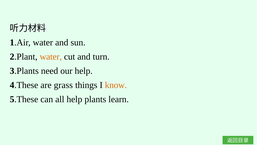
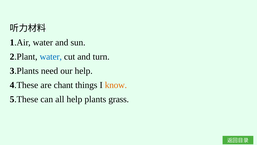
water at (51, 57) colour: orange -> blue
grass: grass -> chant
learn: learn -> grass
